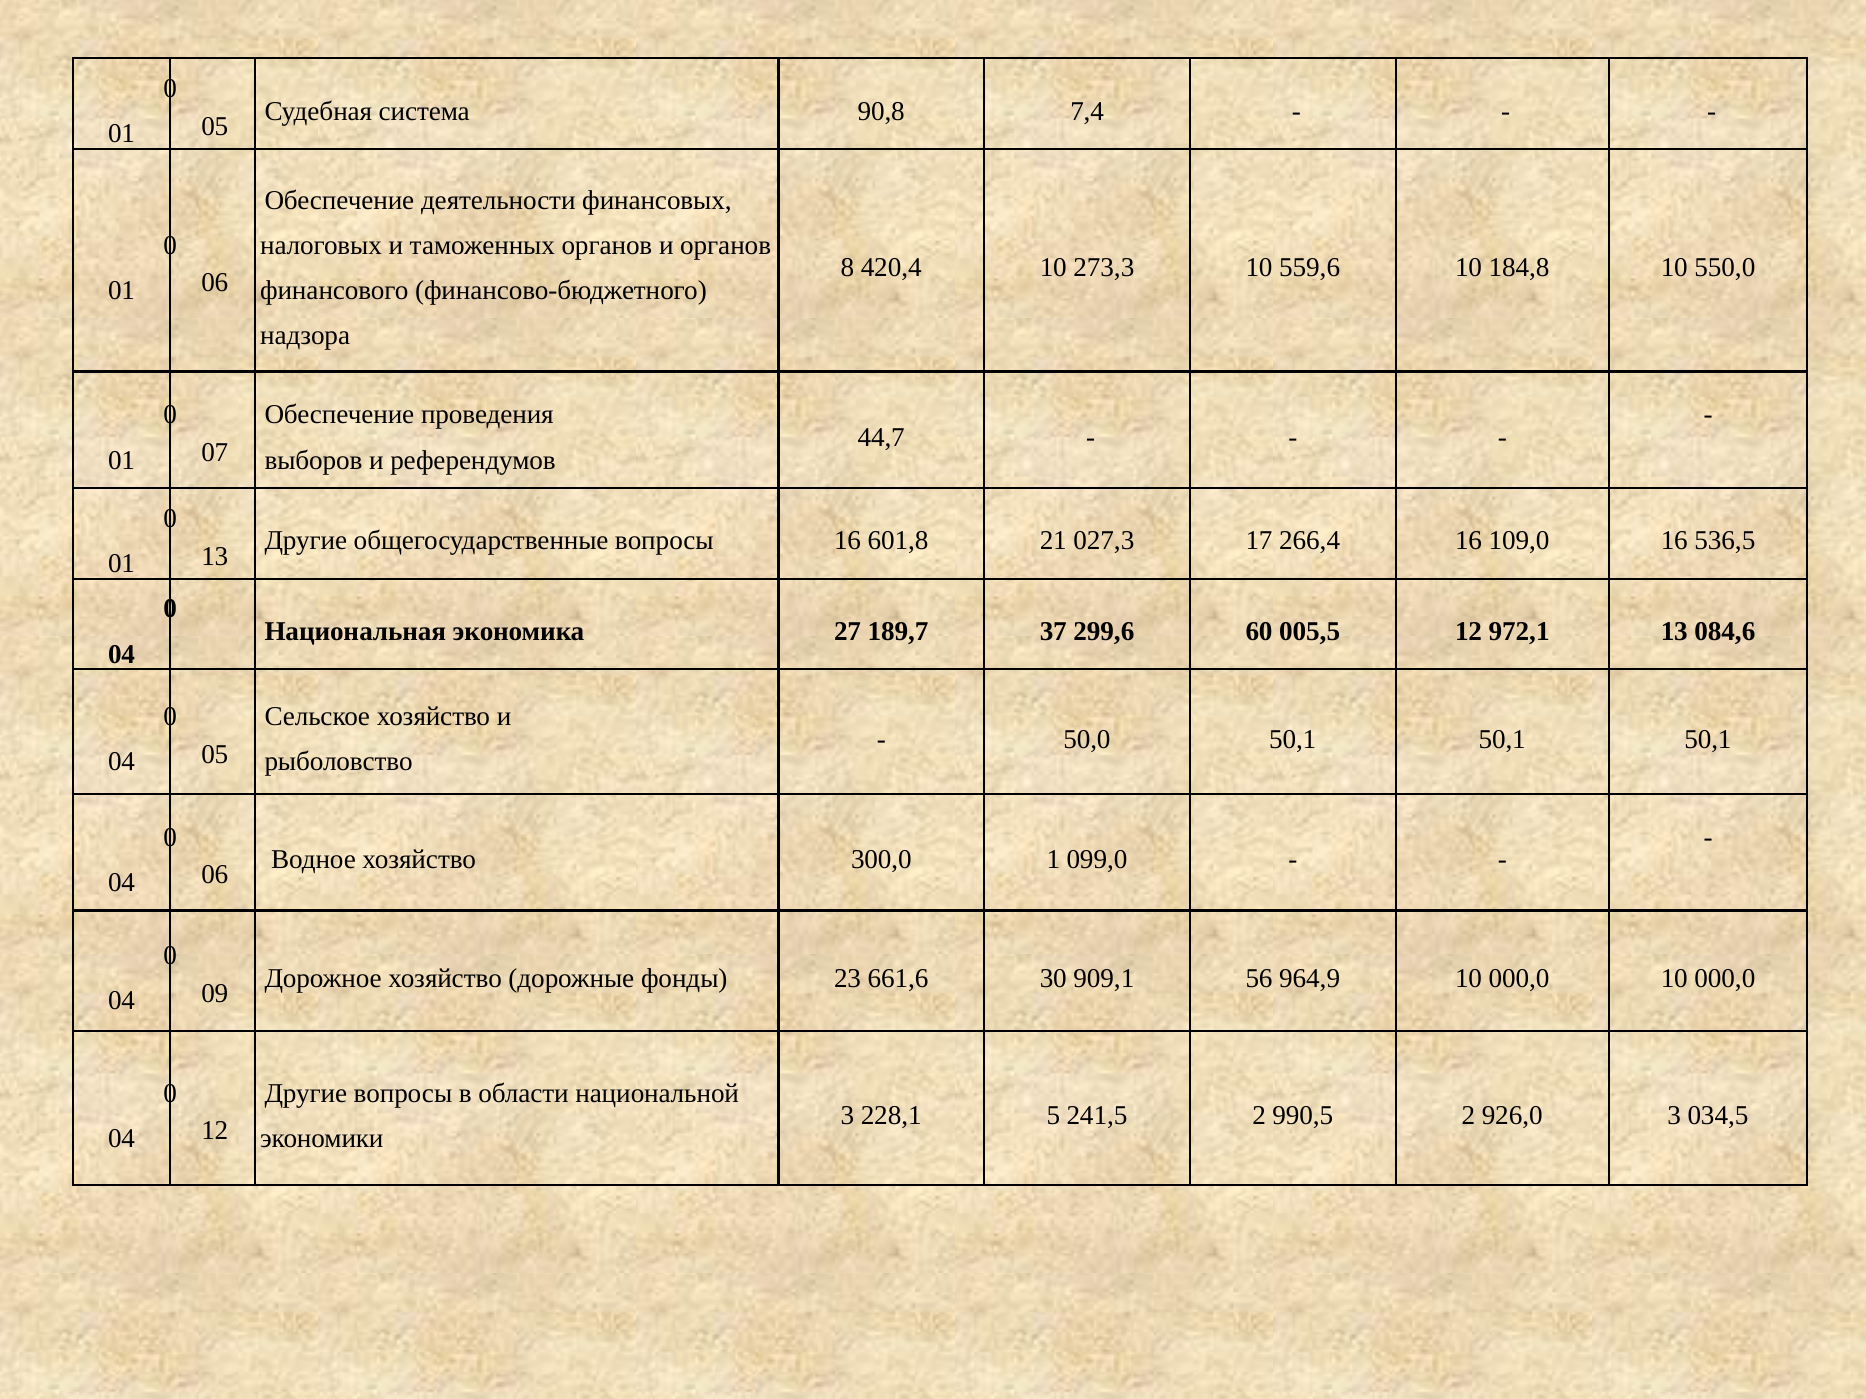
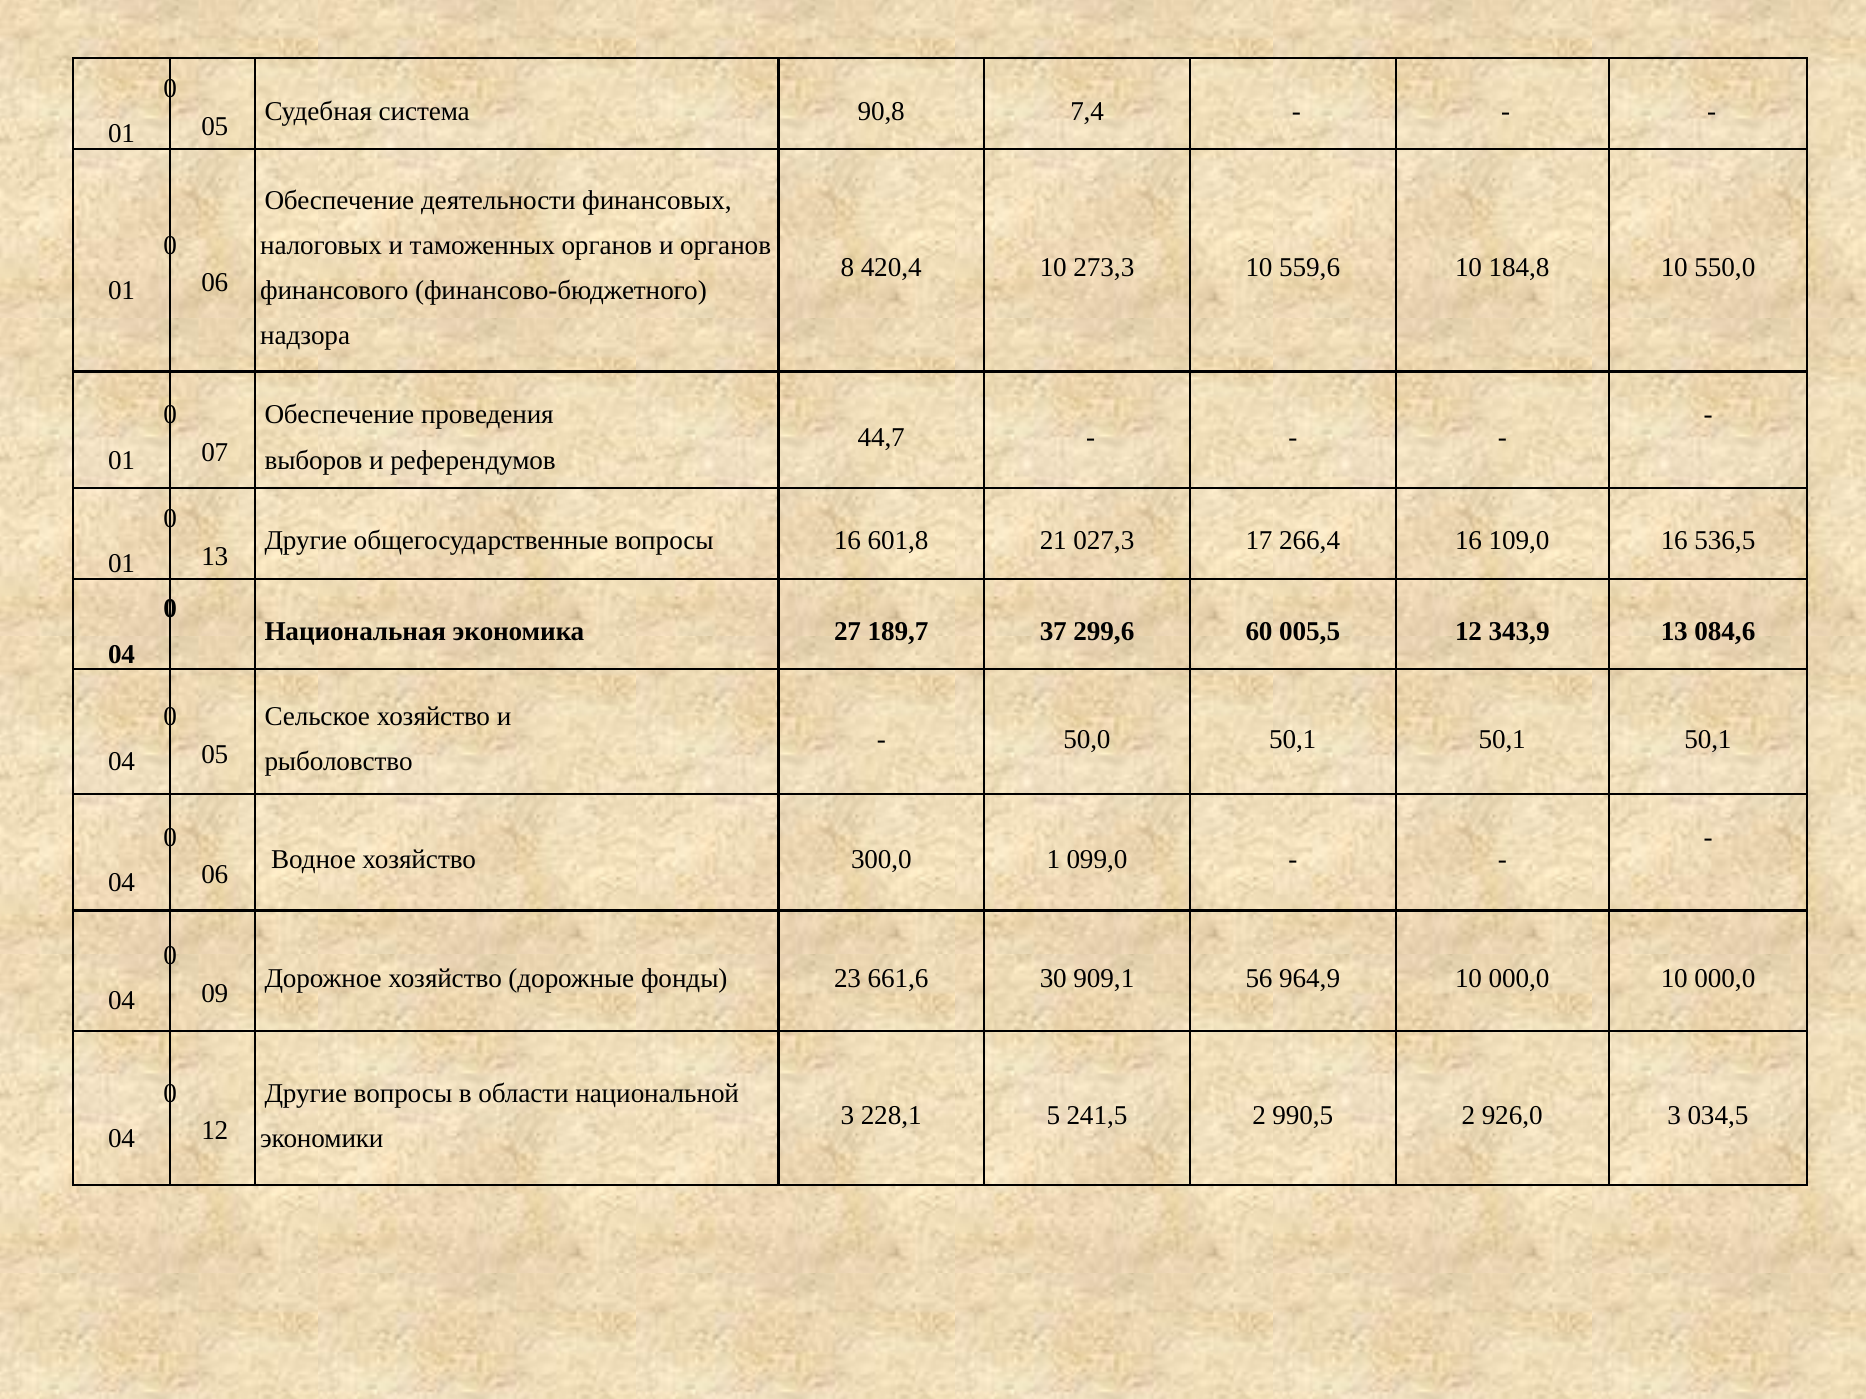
972,1: 972,1 -> 343,9
